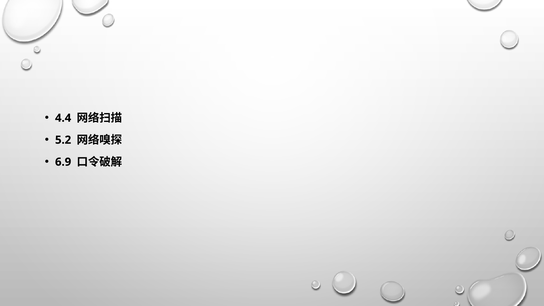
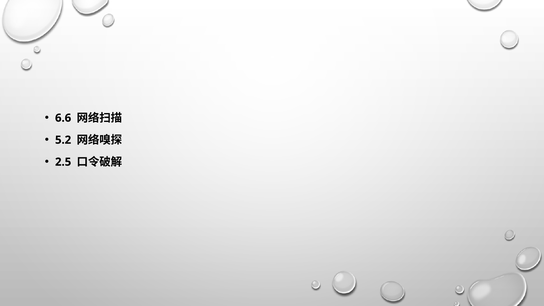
4.4: 4.4 -> 6.6
6.9: 6.9 -> 2.5
